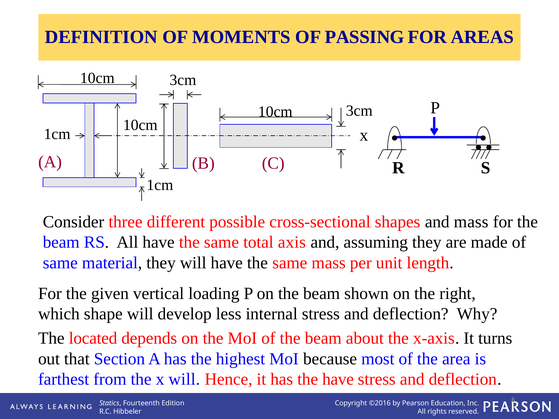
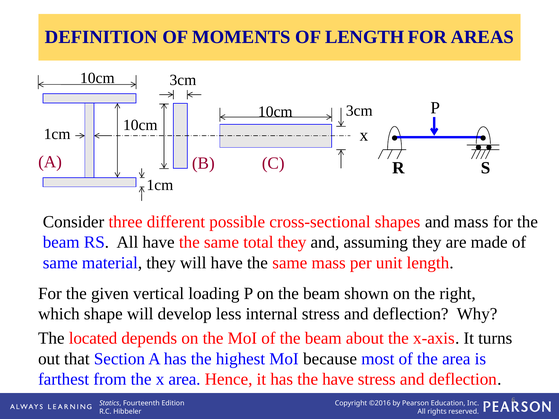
OF PASSING: PASSING -> LENGTH
total axis: axis -> they
x will: will -> area
